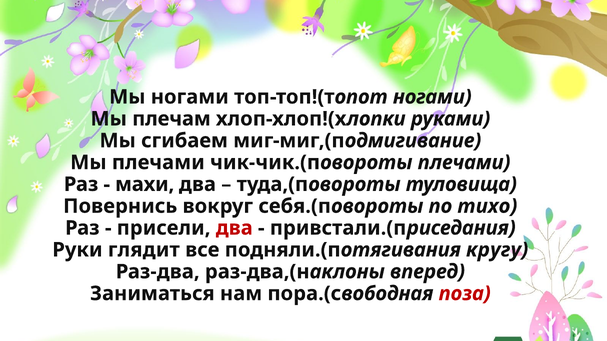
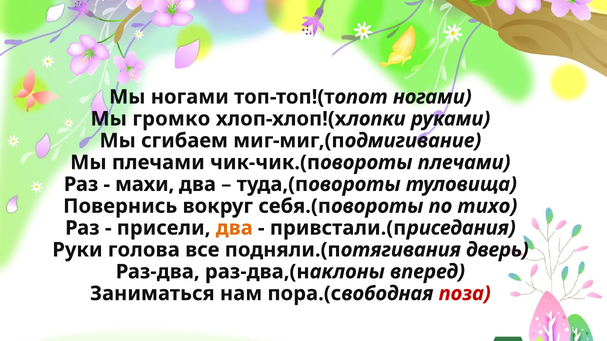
плечам: плечам -> громко
два at (234, 228) colour: red -> orange
глядит: глядит -> голова
кругу: кругу -> дверь
